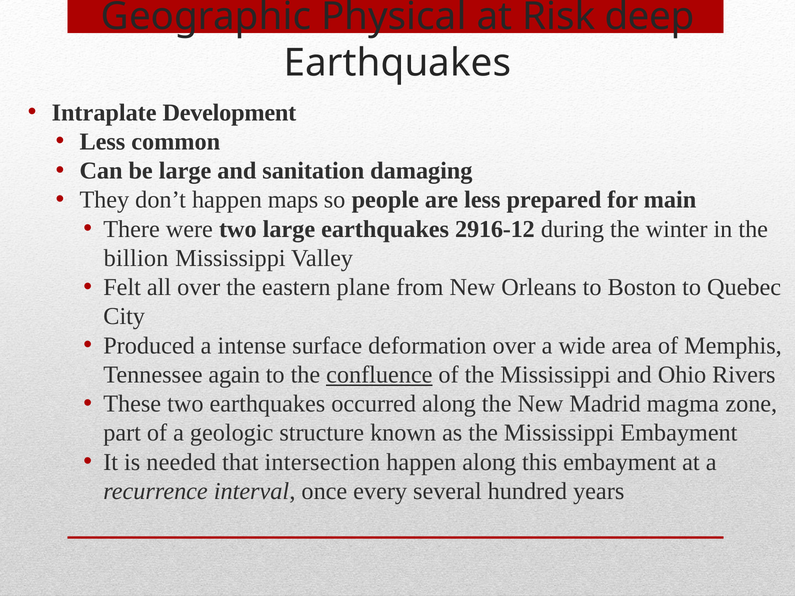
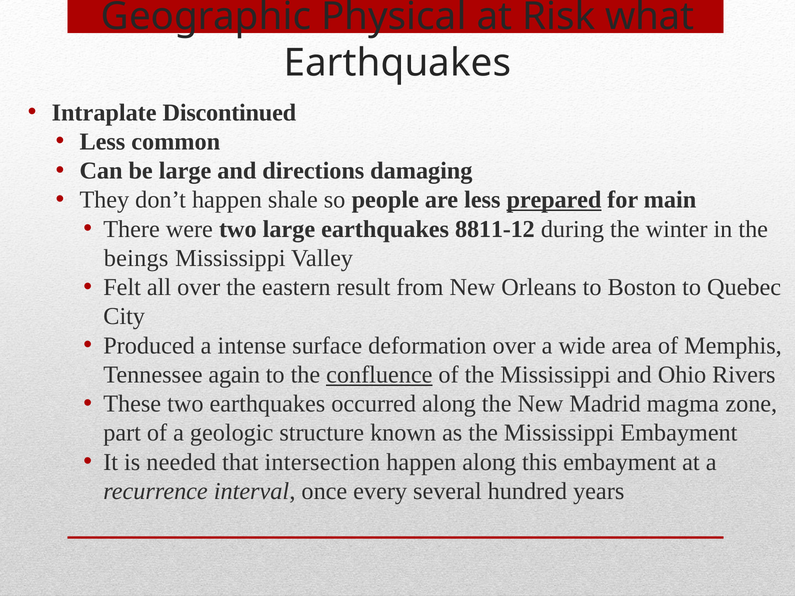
deep: deep -> what
Development: Development -> Discontinued
sanitation: sanitation -> directions
maps: maps -> shale
prepared underline: none -> present
2916-12: 2916-12 -> 8811-12
billion: billion -> beings
plane: plane -> result
